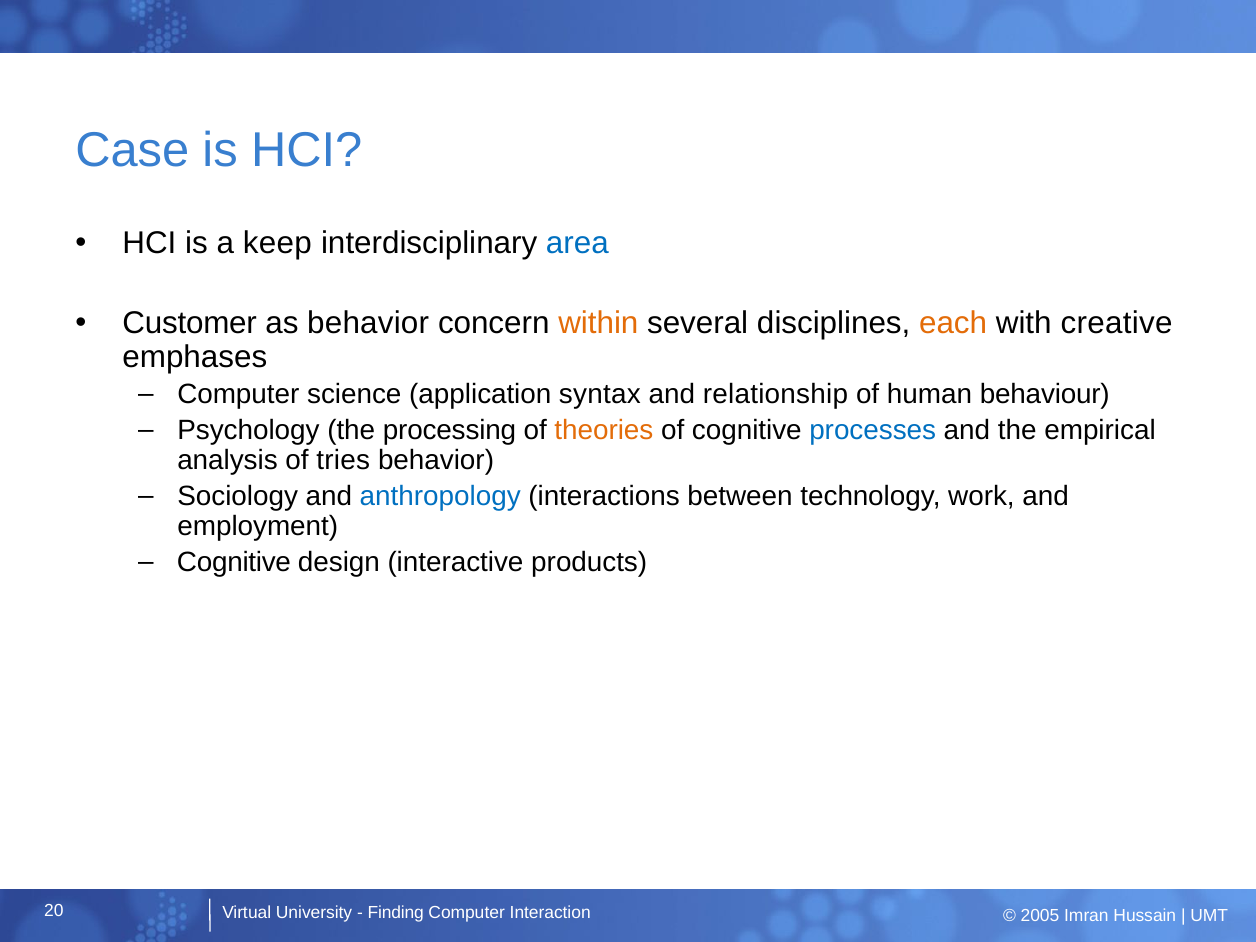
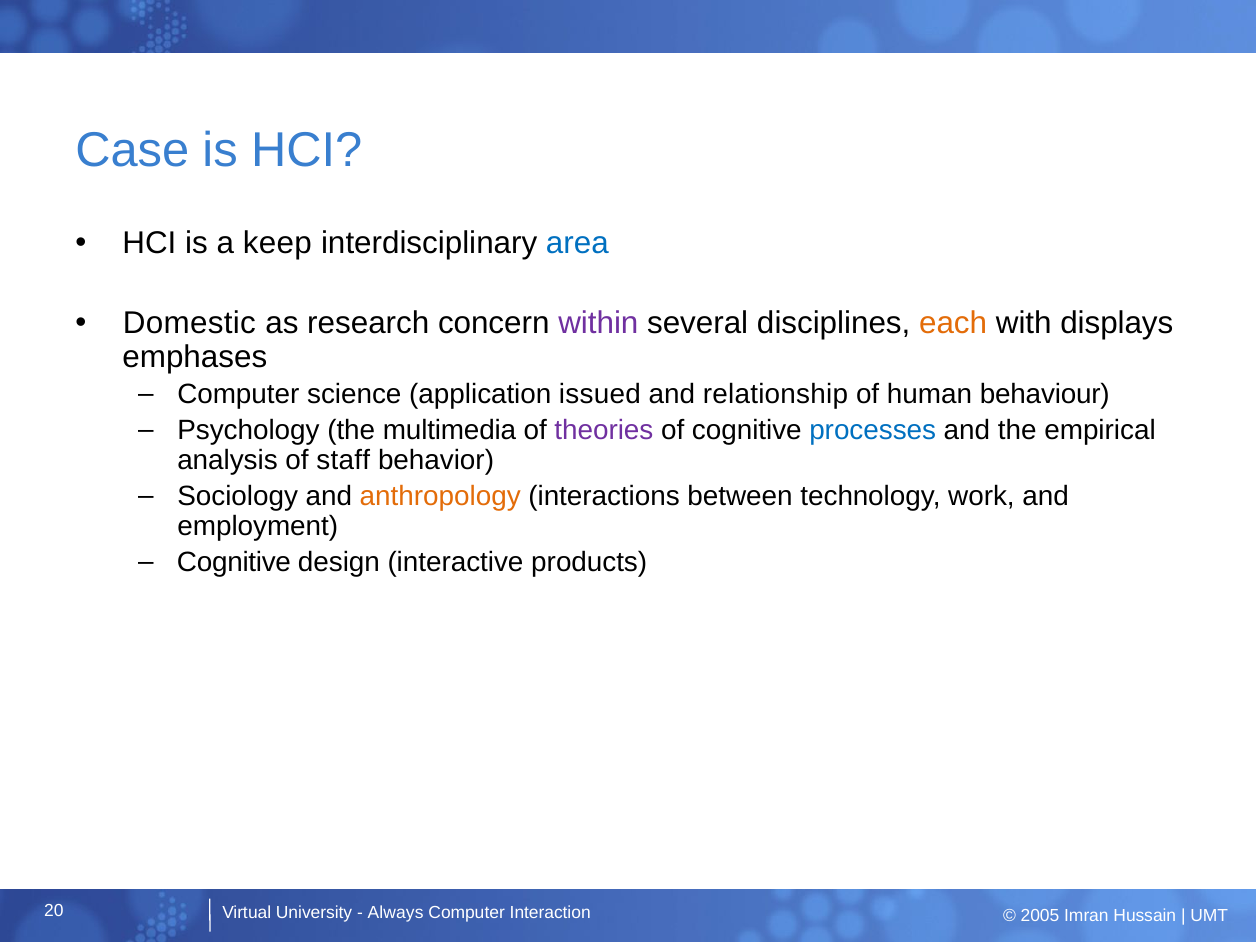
Customer: Customer -> Domestic
as behavior: behavior -> research
within colour: orange -> purple
creative: creative -> displays
syntax: syntax -> issued
processing: processing -> multimedia
theories colour: orange -> purple
tries: tries -> staff
anthropology colour: blue -> orange
Finding: Finding -> Always
